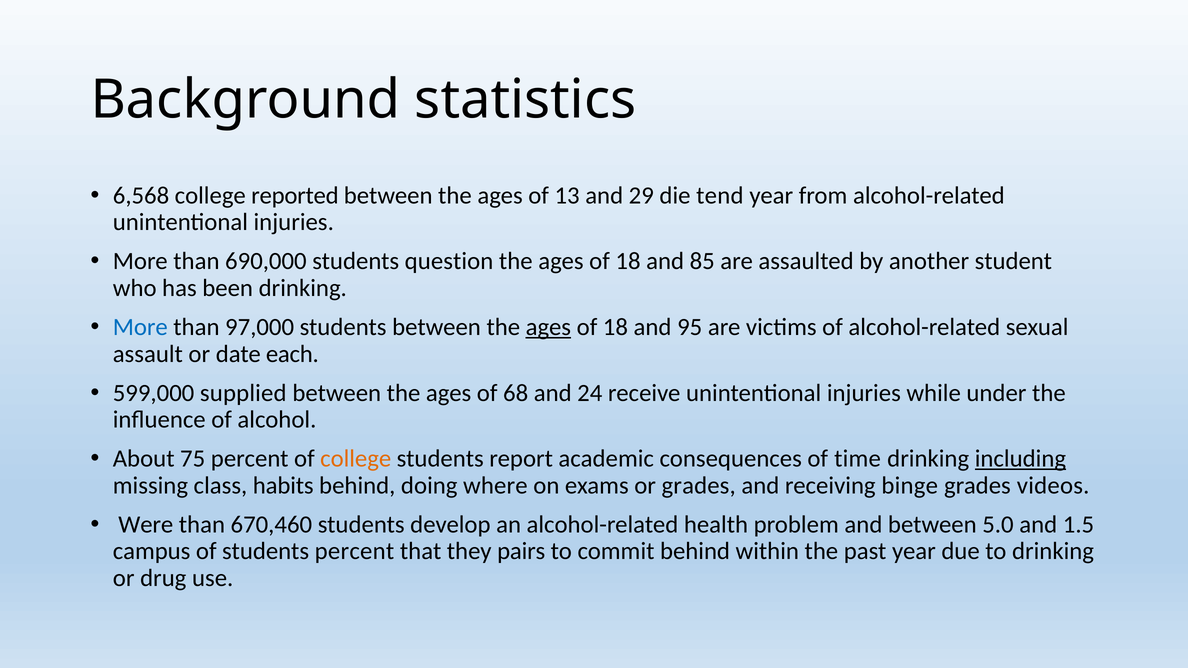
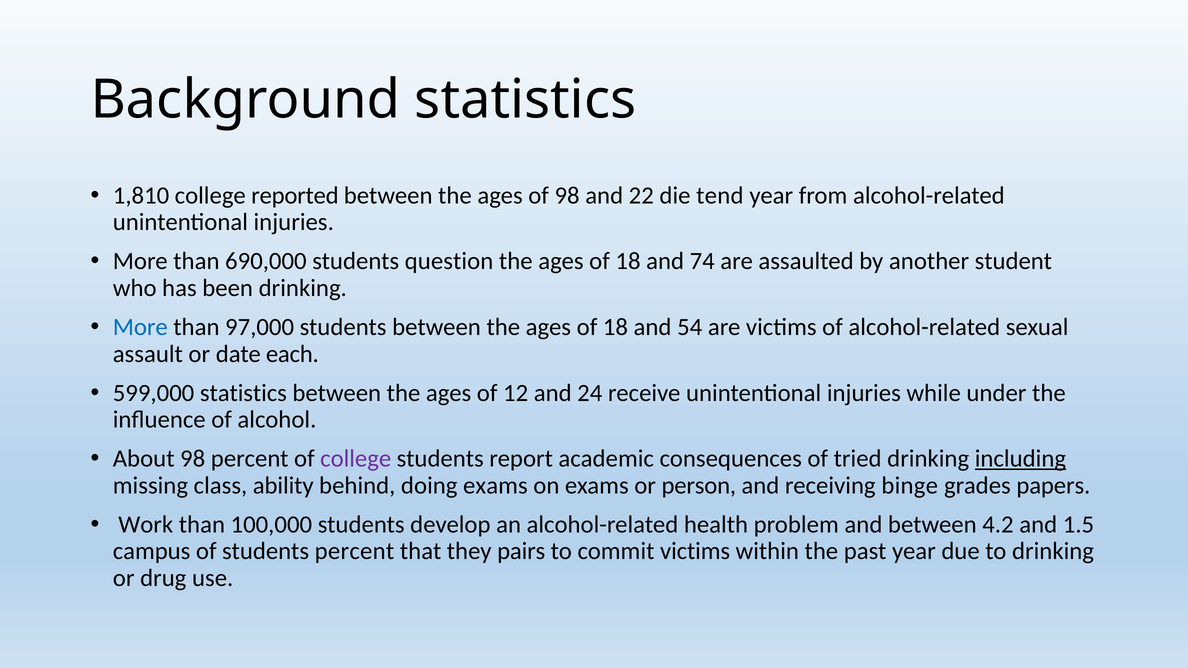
6,568: 6,568 -> 1,810
of 13: 13 -> 98
29: 29 -> 22
85: 85 -> 74
ages at (548, 327) underline: present -> none
95: 95 -> 54
599,000 supplied: supplied -> statistics
68: 68 -> 12
About 75: 75 -> 98
college at (356, 459) colour: orange -> purple
time: time -> tried
habits: habits -> ability
doing where: where -> exams
or grades: grades -> person
videos: videos -> papers
Were: Were -> Work
670,460: 670,460 -> 100,000
5.0: 5.0 -> 4.2
commit behind: behind -> victims
